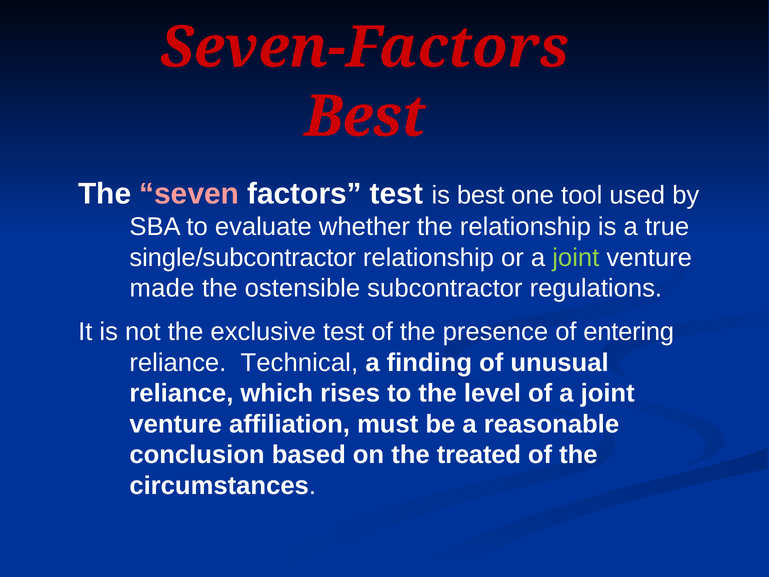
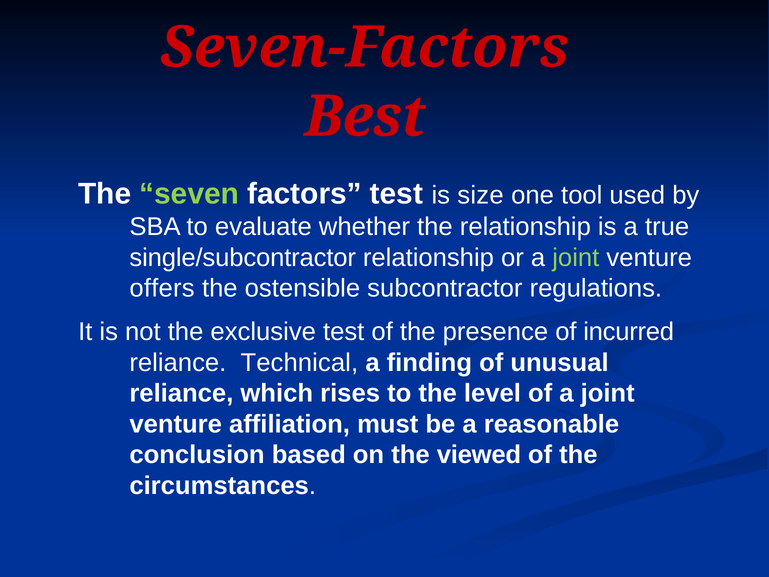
seven colour: pink -> light green
is best: best -> size
made: made -> offers
entering: entering -> incurred
treated: treated -> viewed
